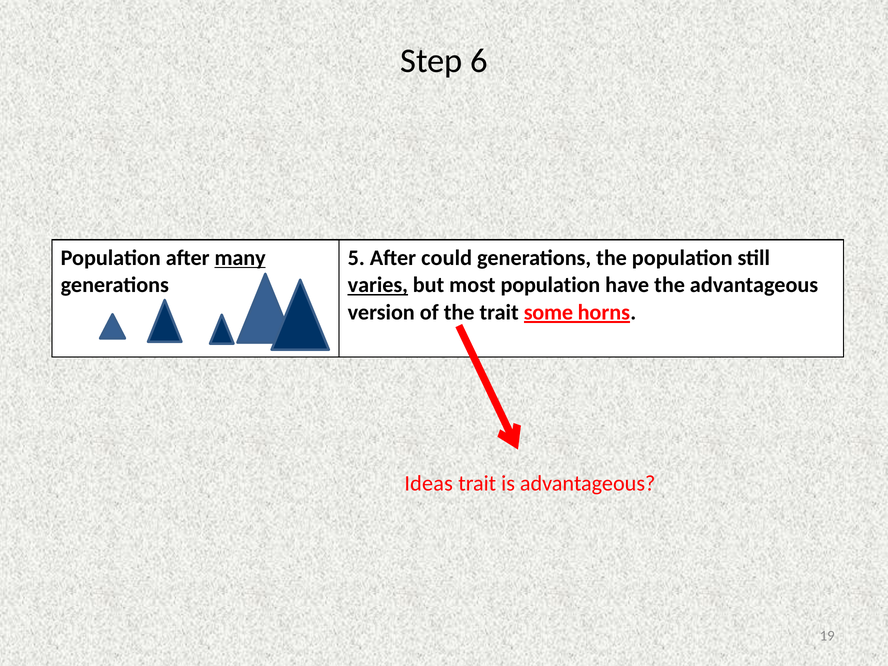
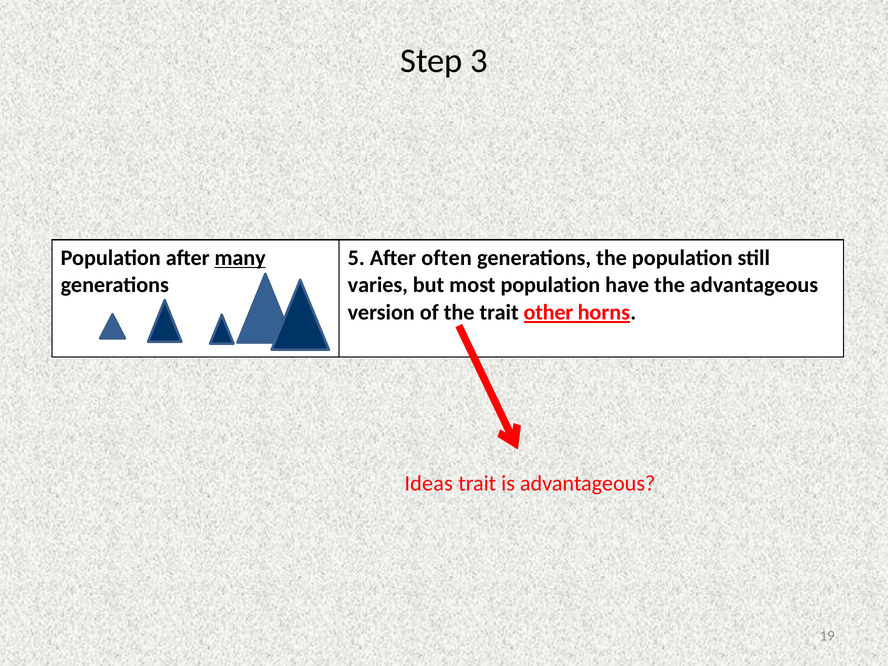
6: 6 -> 3
could: could -> often
varies underline: present -> none
some: some -> other
